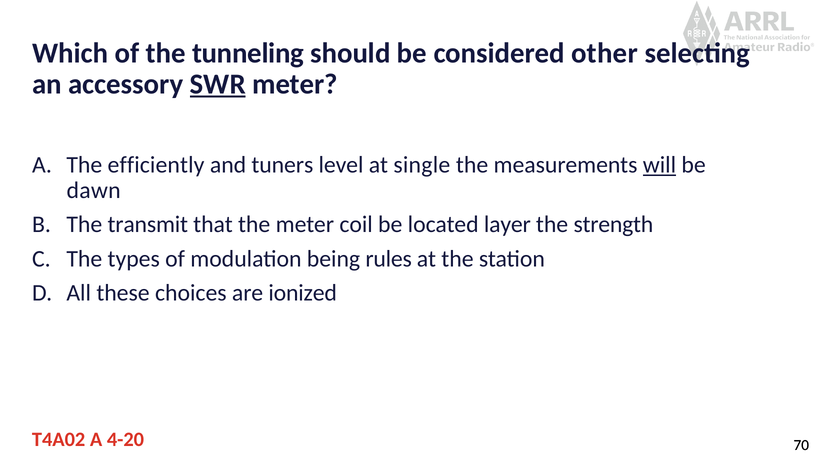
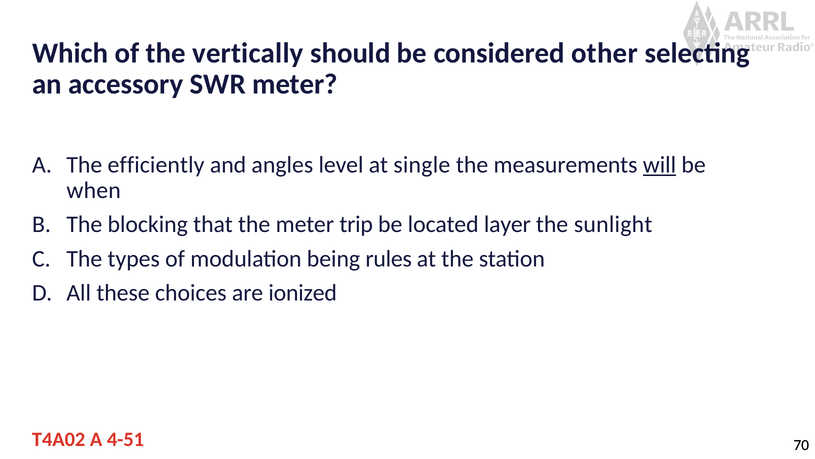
tunneling: tunneling -> vertically
SWR underline: present -> none
tuners: tuners -> angles
dawn: dawn -> when
transmit: transmit -> blocking
coil: coil -> trip
strength: strength -> sunlight
4-20: 4-20 -> 4-51
